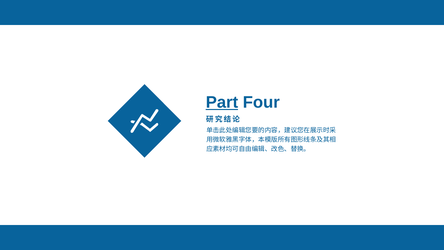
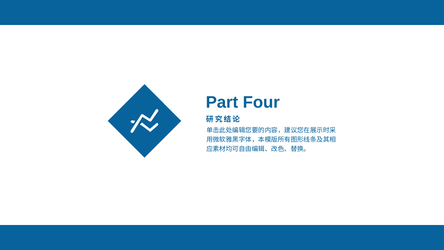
Part underline: present -> none
